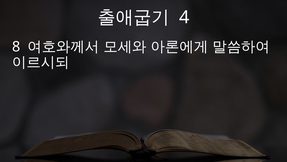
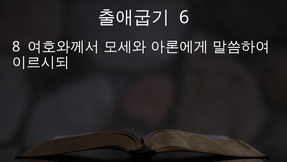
4: 4 -> 6
